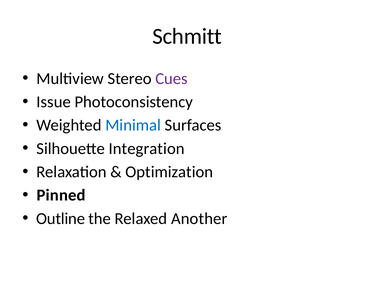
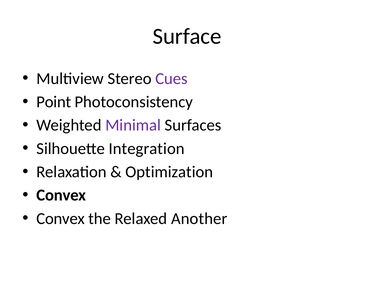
Schmitt: Schmitt -> Surface
Issue: Issue -> Point
Minimal colour: blue -> purple
Pinned at (61, 195): Pinned -> Convex
Outline at (61, 218): Outline -> Convex
